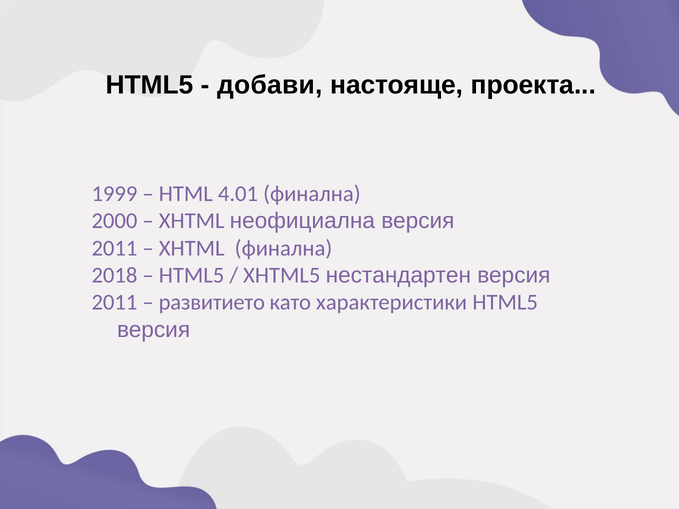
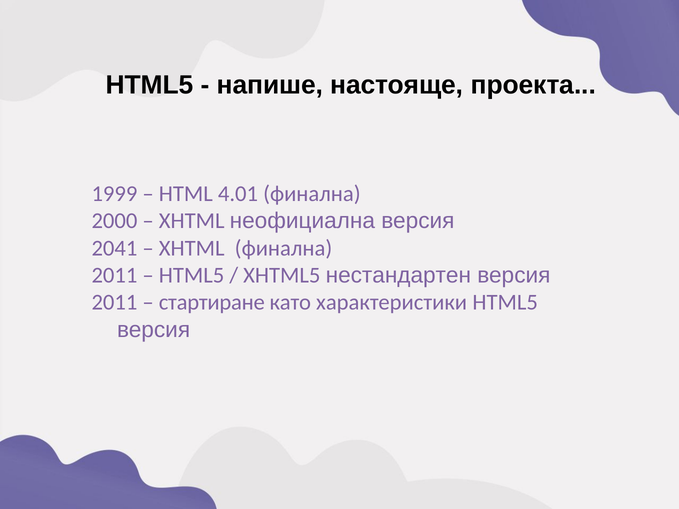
добави: добави -> напише
2011 at (114, 248): 2011 -> 2041
2018 at (114, 275): 2018 -> 2011
развитието: развитието -> стартиране
